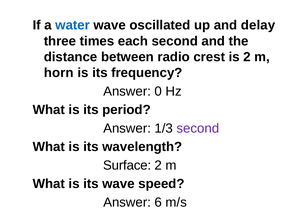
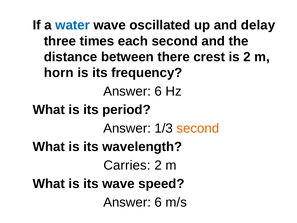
radio: radio -> there
0 at (158, 91): 0 -> 6
second at (198, 128) colour: purple -> orange
Surface: Surface -> Carries
